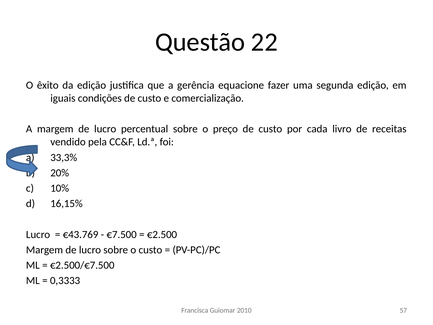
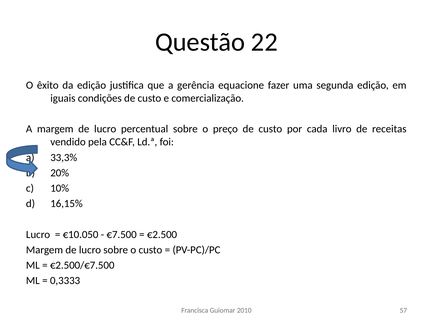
€43.769: €43.769 -> €10.050
